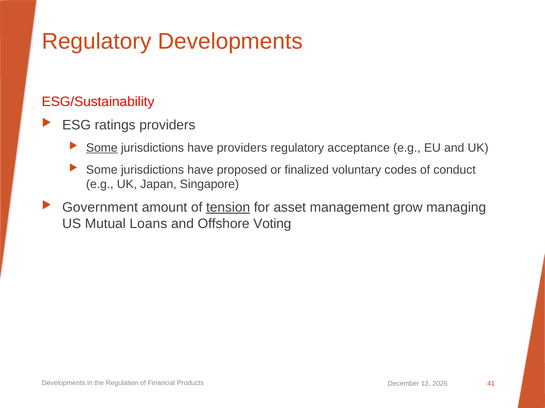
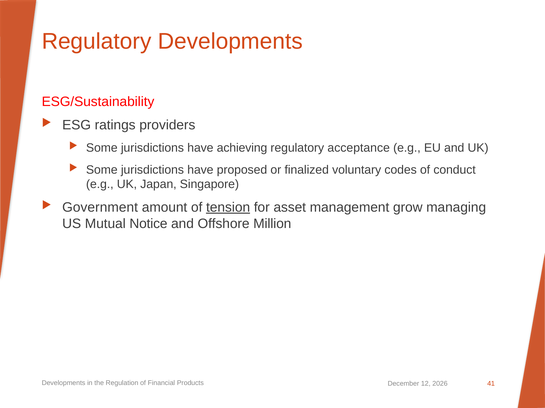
Some at (102, 148) underline: present -> none
have providers: providers -> achieving
Loans: Loans -> Notice
Voting: Voting -> Million
